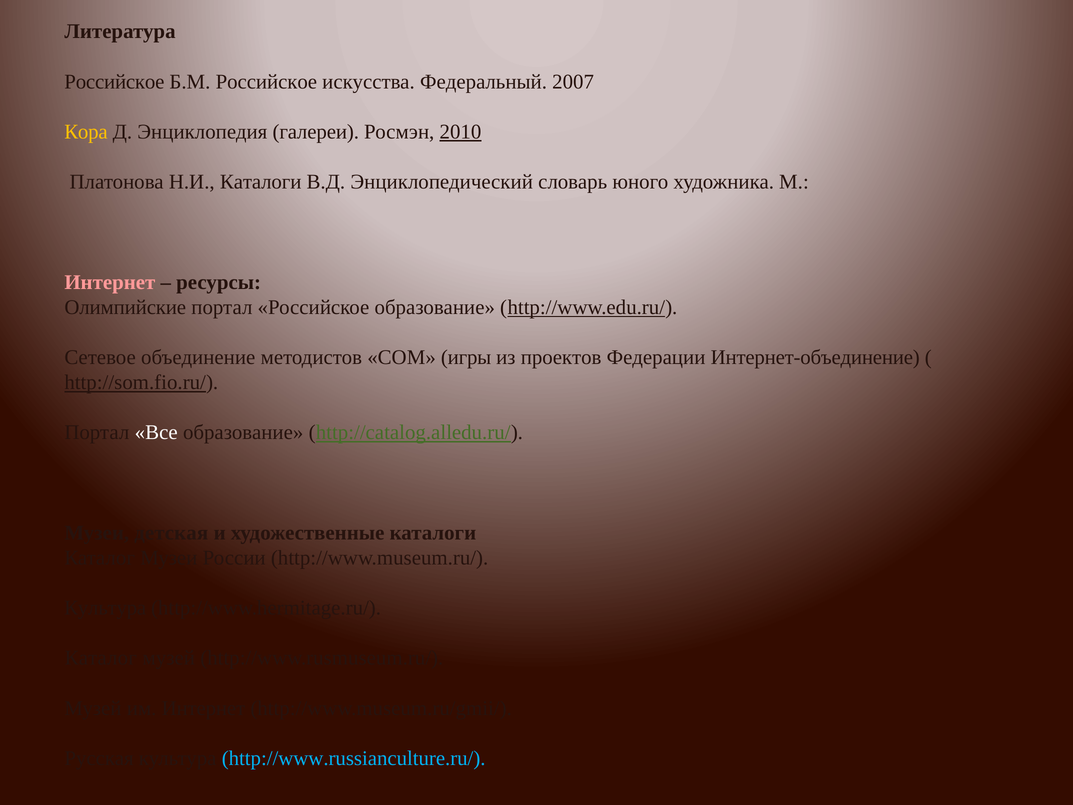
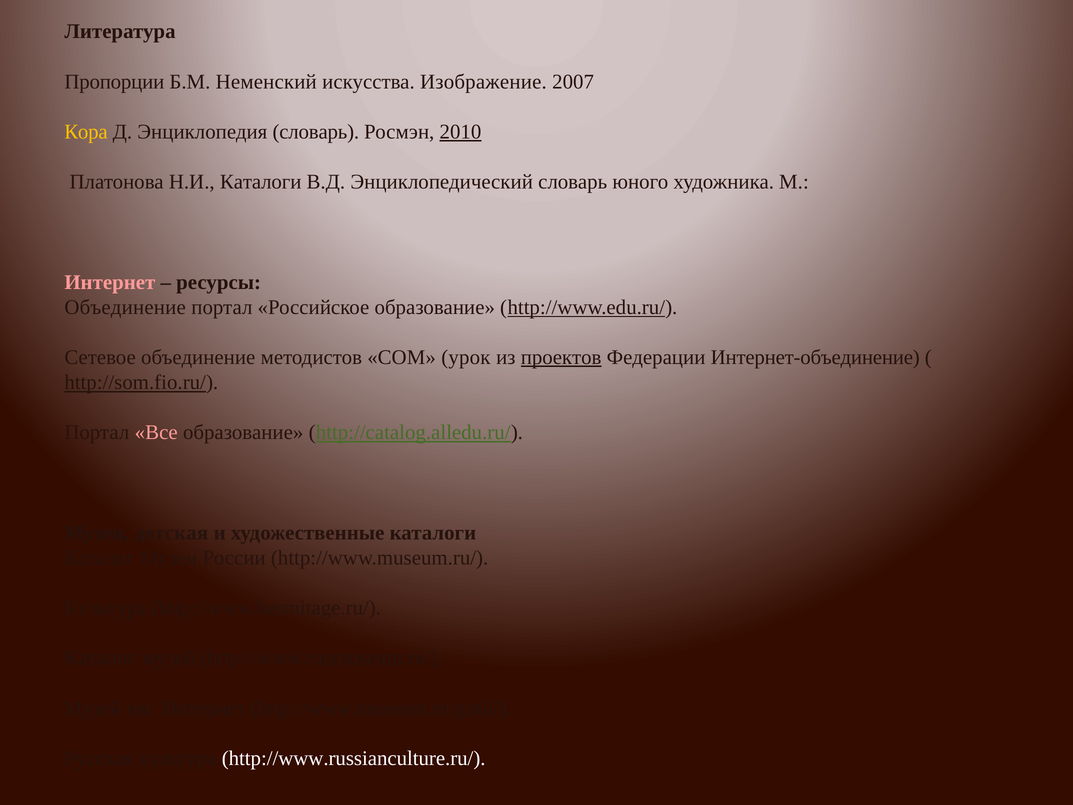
Российское at (114, 82): Российское -> Пропорции
Б.М Российское: Российское -> Неменский
Федеральный: Федеральный -> Изображение
Энциклопедия галереи: галереи -> словарь
Олимпийские at (125, 307): Олимпийские -> Объединение
игры: игры -> урок
проектов underline: none -> present
Все colour: white -> pink
http://www.russianculture.ru/ colour: light blue -> white
